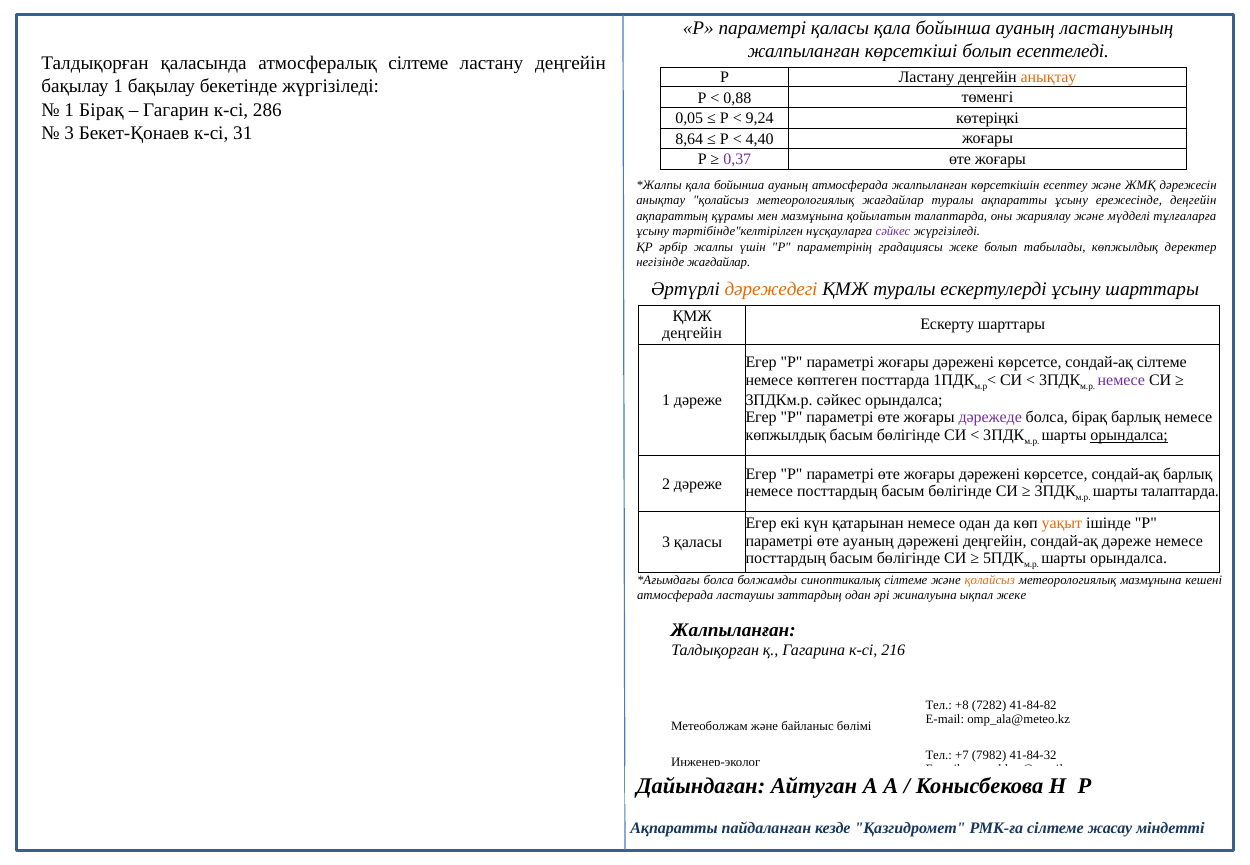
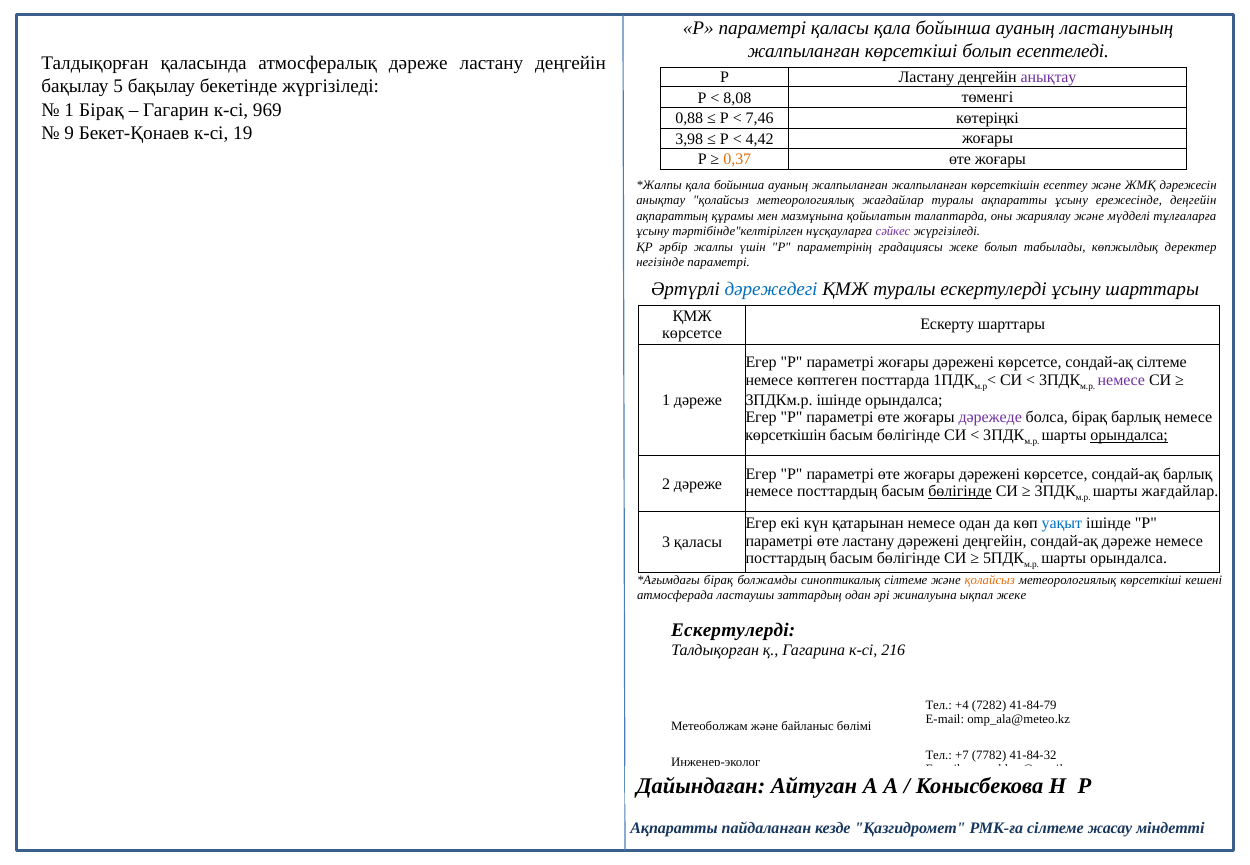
атмосфералық сілтеме: сілтеме -> дәреже
анықтау at (1049, 77) colour: orange -> purple
бақылау 1: 1 -> 5
0,88: 0,88 -> 8,08
286: 286 -> 969
0,05: 0,05 -> 0,88
9,24: 9,24 -> 7,46
3 at (69, 133): 3 -> 9
31: 31 -> 19
8,64: 8,64 -> 3,98
4,40: 4,40 -> 4,42
0,37 colour: purple -> orange
ауаның атмосферада: атмосферада -> жалпыланған
негізінде жағдайлар: жағдайлар -> параметрі
дәрежедегі colour: orange -> blue
деңгейін at (692, 334): деңгейін -> көрсетсе
3ПДКм.р сәйкес: сәйкес -> ішінде
көпжылдық at (786, 435): көпжылдық -> көрсеткішін
бөлігінде at (960, 492) underline: none -> present
шарты талаптарда: талаптарда -> жағдайлар
уақыт colour: orange -> blue
өте ауаның: ауаның -> ластану
болса at (719, 580): болса -> бірақ
метеорологиялық мазмұнына: мазмұнына -> көрсеткіші
Жалпыланған at (733, 630): Жалпыланған -> Ескертулерді
+8: +8 -> +4
41-84-82: 41-84-82 -> 41-84-79
7982: 7982 -> 7782
